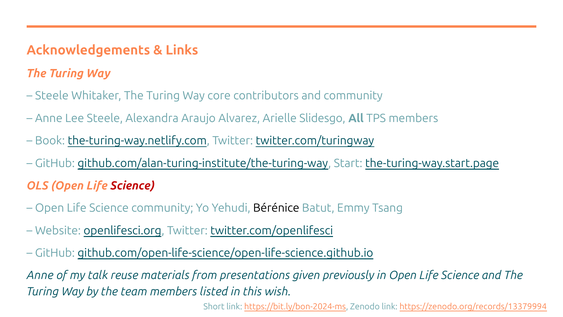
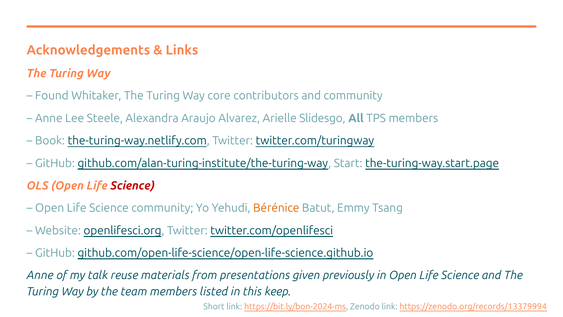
Steele at (52, 96): Steele -> Found
Bérénice colour: black -> orange
wish: wish -> keep
